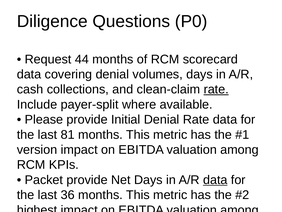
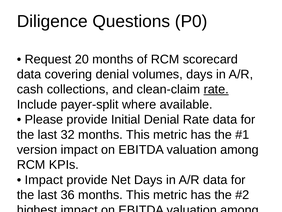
44: 44 -> 20
81: 81 -> 32
Packet at (44, 179): Packet -> Impact
data at (215, 179) underline: present -> none
